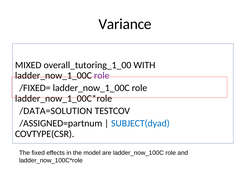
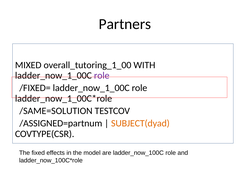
Variance: Variance -> Partners
/DATA=SOLUTION: /DATA=SOLUTION -> /SAME=SOLUTION
SUBJECT(dyad colour: blue -> orange
